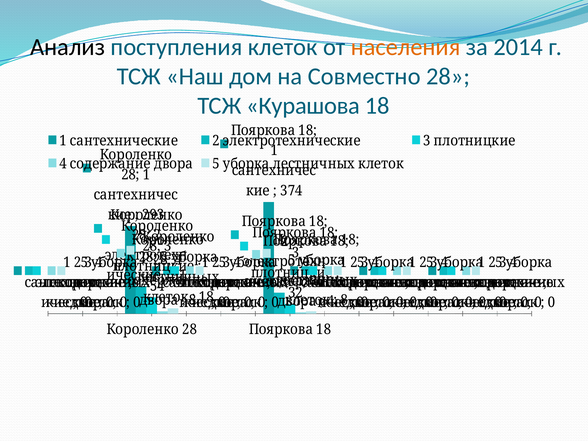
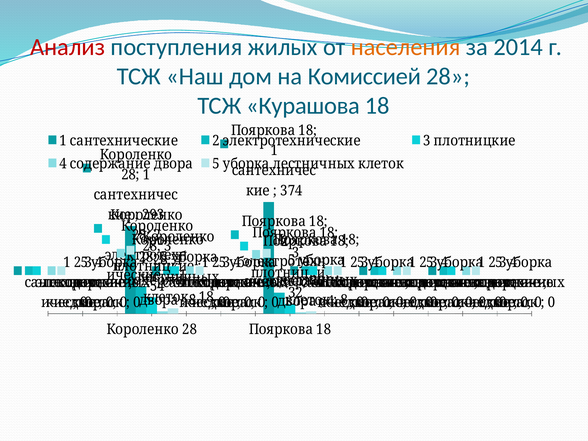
Анализ colour: black -> red
поступления клеток: клеток -> жилых
Совместно: Совместно -> Комиссией
